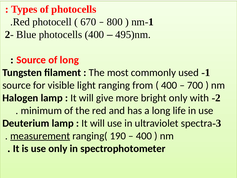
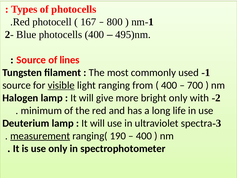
670: 670 -> 167
of long: long -> lines
visible underline: none -> present
